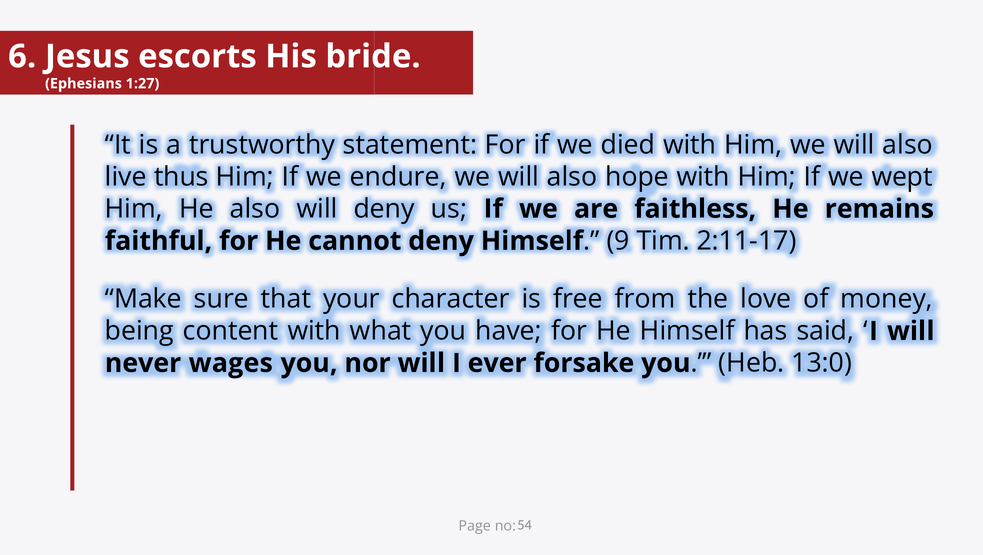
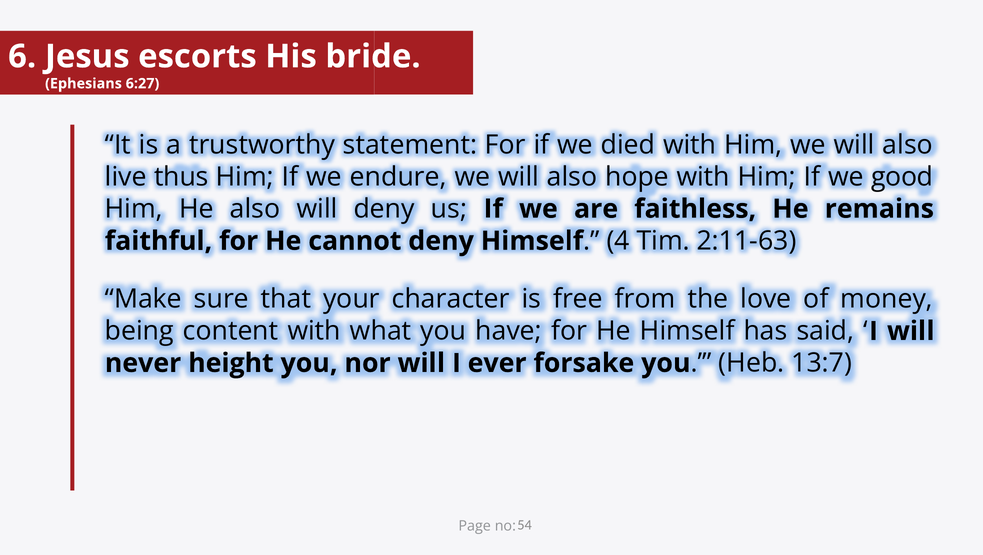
1:27: 1:27 -> 6:27
wept: wept -> good
9: 9 -> 4
2:11-17: 2:11-17 -> 2:11-63
wages: wages -> height
13:0: 13:0 -> 13:7
